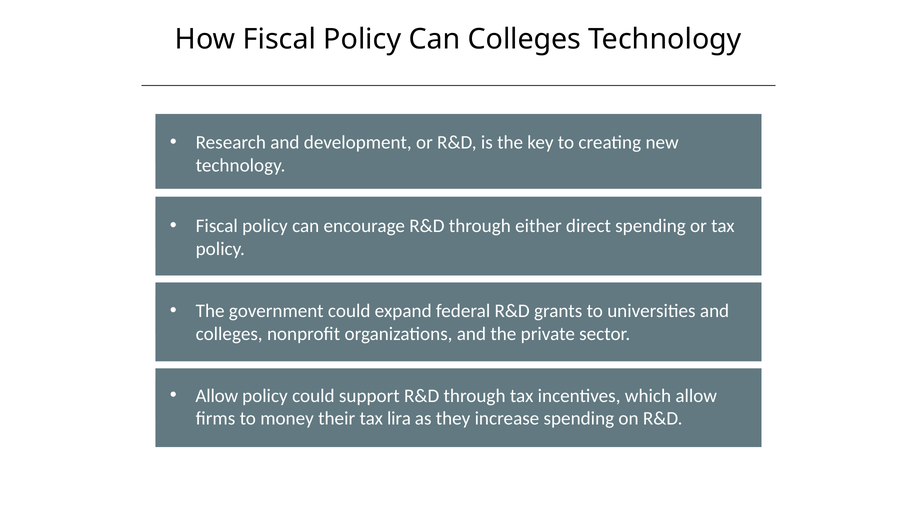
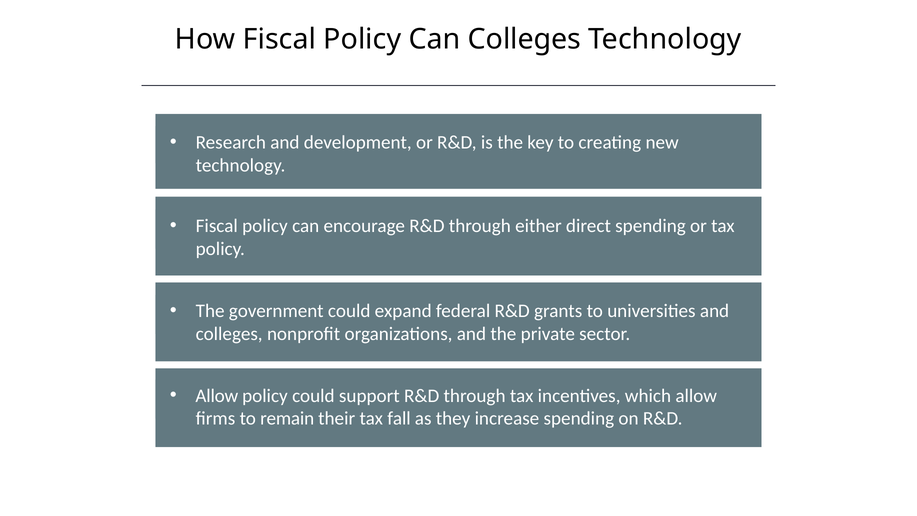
money: money -> remain
lira: lira -> fall
